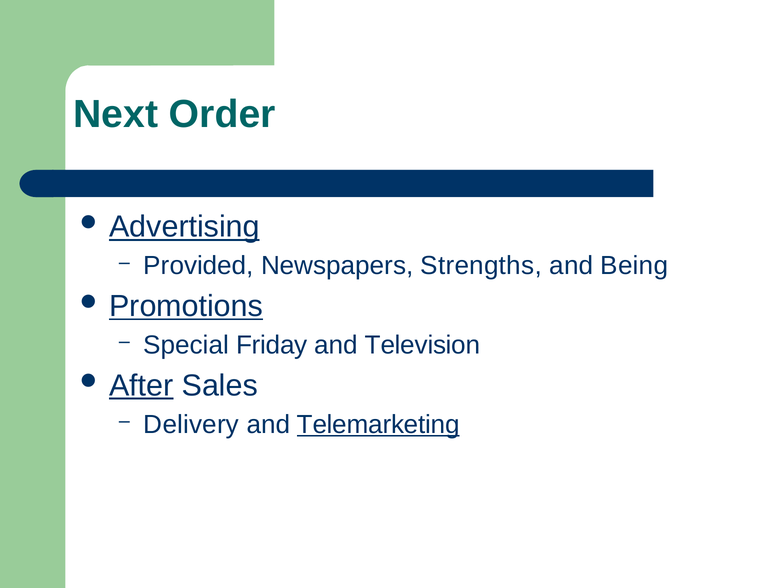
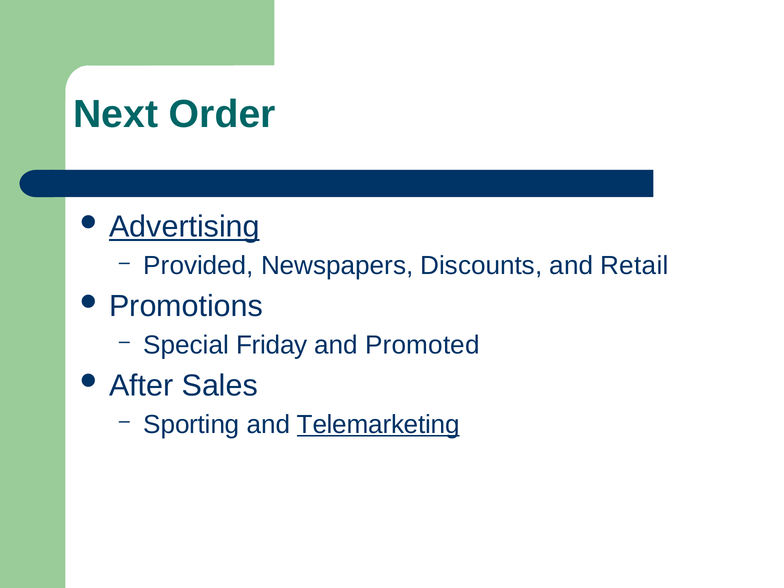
Strengths: Strengths -> Discounts
Being: Being -> Retail
Promotions underline: present -> none
Television: Television -> Promoted
After underline: present -> none
Delivery: Delivery -> Sporting
